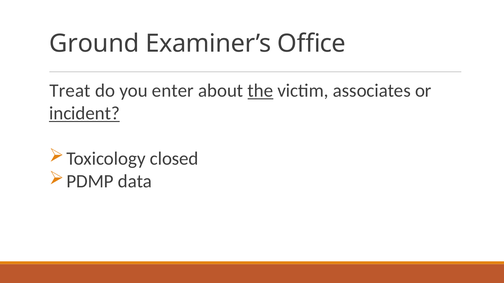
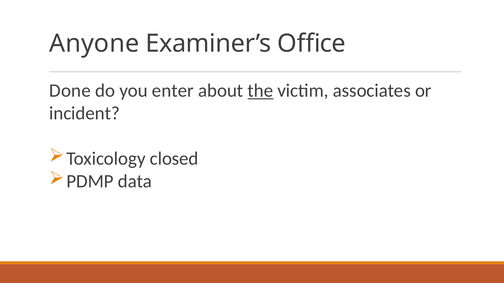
Ground: Ground -> Anyone
Treat: Treat -> Done
incident underline: present -> none
